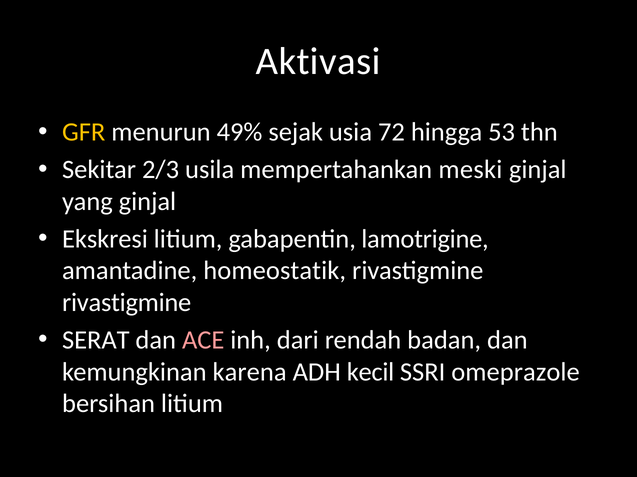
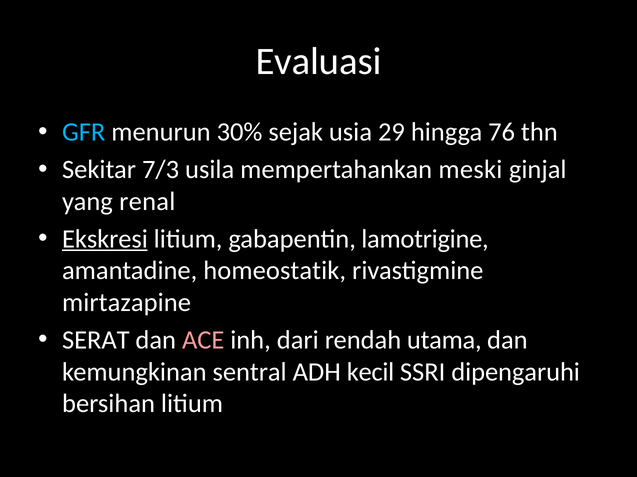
Aktivasi: Aktivasi -> Evaluasi
GFR colour: yellow -> light blue
49%: 49% -> 30%
72: 72 -> 29
53: 53 -> 76
2/3: 2/3 -> 7/3
yang ginjal: ginjal -> renal
Ekskresi underline: none -> present
rivastigmine at (127, 303): rivastigmine -> mirtazapine
badan: badan -> utama
karena: karena -> sentral
omeprazole: omeprazole -> dipengaruhi
